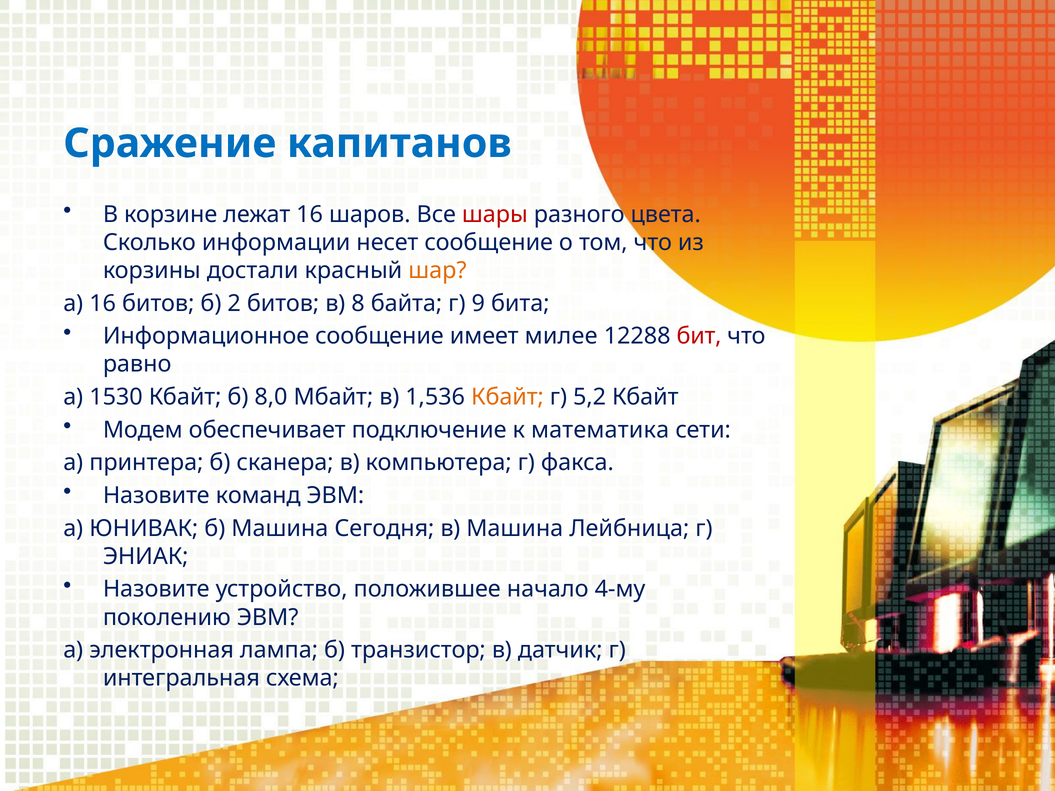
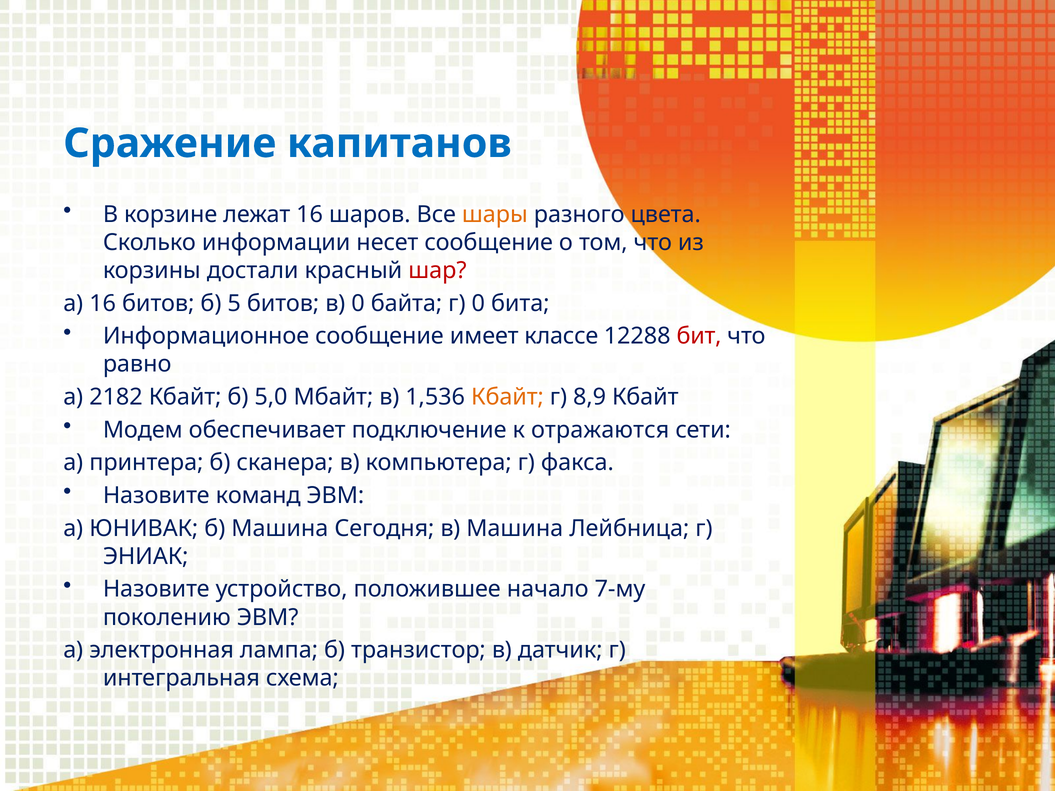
шары colour: red -> orange
шар colour: orange -> red
2: 2 -> 5
в 8: 8 -> 0
г 9: 9 -> 0
милее: милее -> классе
1530: 1530 -> 2182
8,0: 8,0 -> 5,0
5,2: 5,2 -> 8,9
математика: математика -> отражаются
4-му: 4-му -> 7-му
